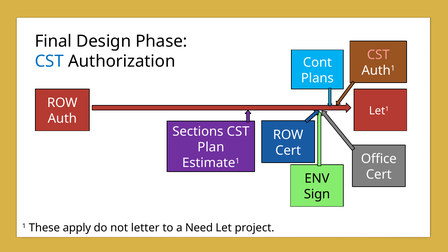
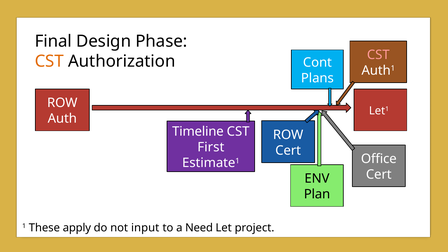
CST at (49, 61) colour: blue -> orange
Sections: Sections -> Timeline
Plan: Plan -> First
Sign: Sign -> Plan
letter: letter -> input
